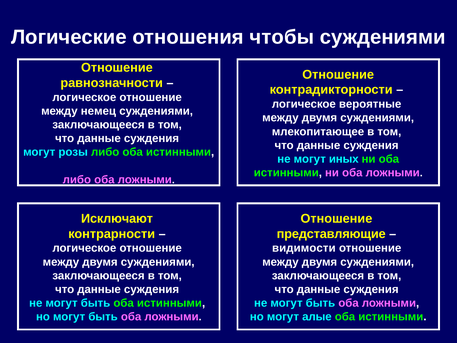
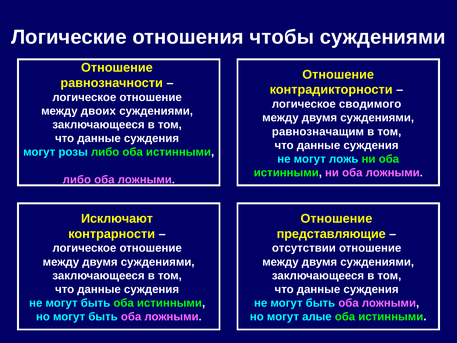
вероятные: вероятные -> сводимого
немец: немец -> двоих
млекопитающее: млекопитающее -> равнозначащим
иных: иных -> ложь
видимости: видимости -> отсутствии
